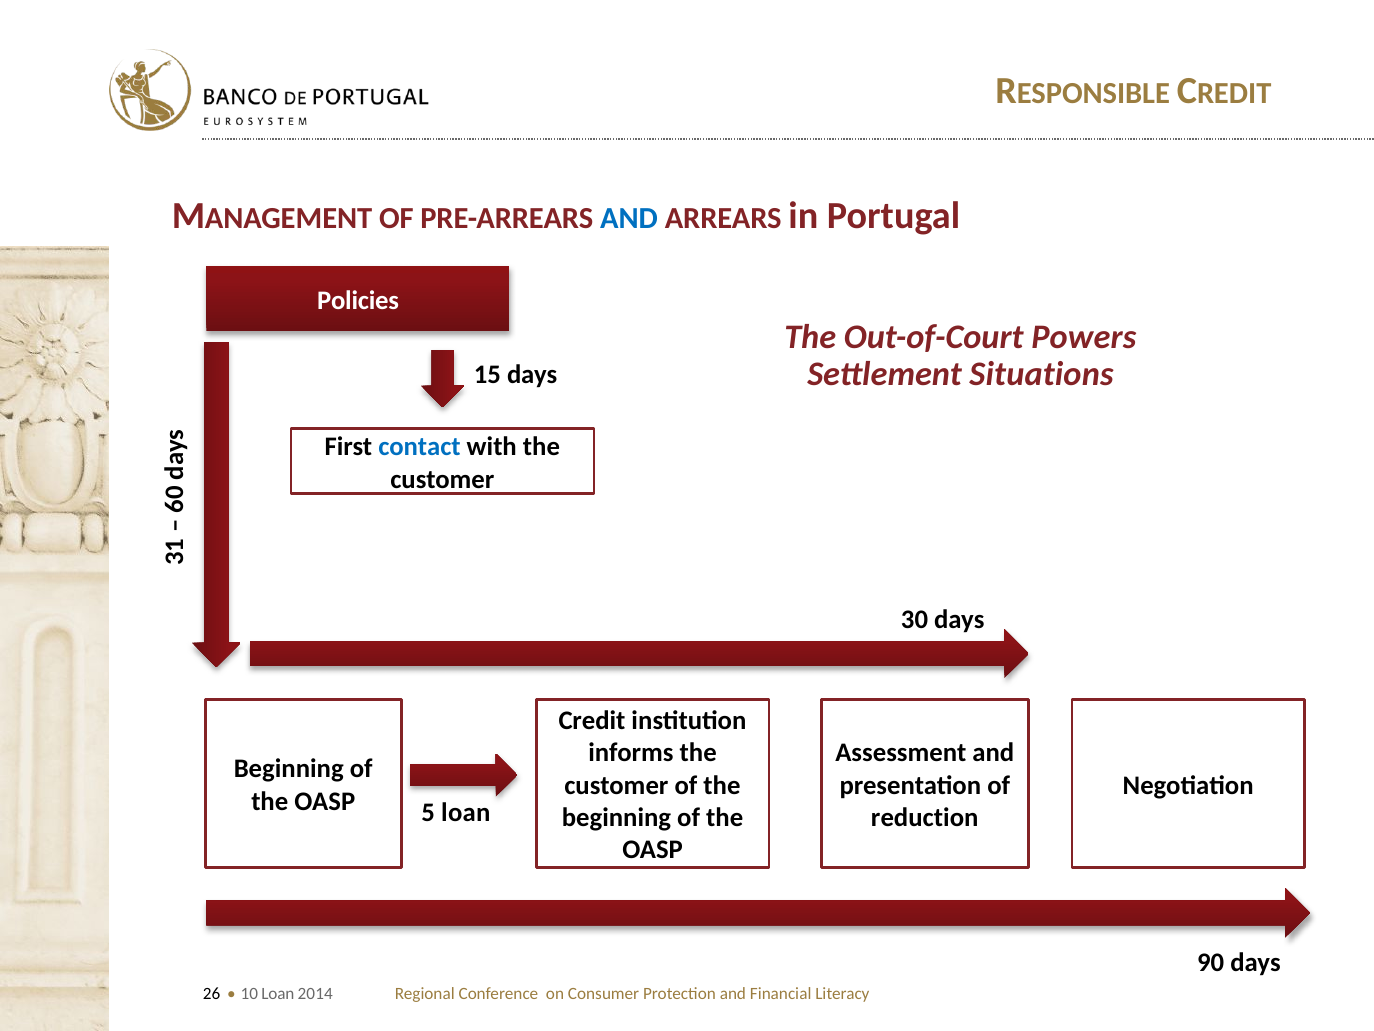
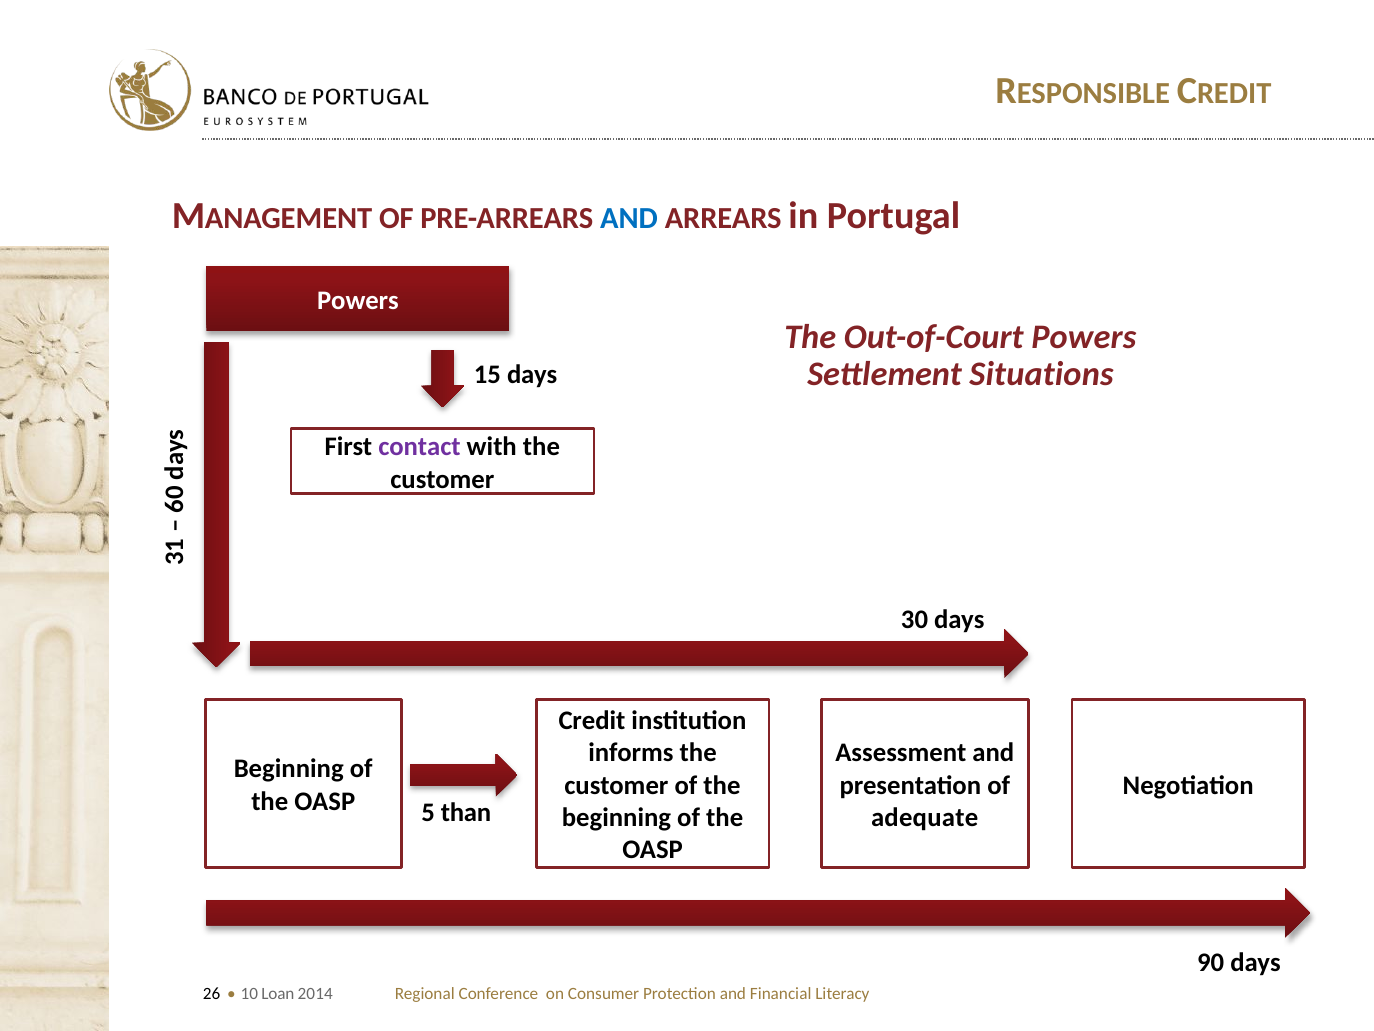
Policies at (358, 301): Policies -> Powers
contact colour: blue -> purple
5 loan: loan -> than
reduction: reduction -> adequate
